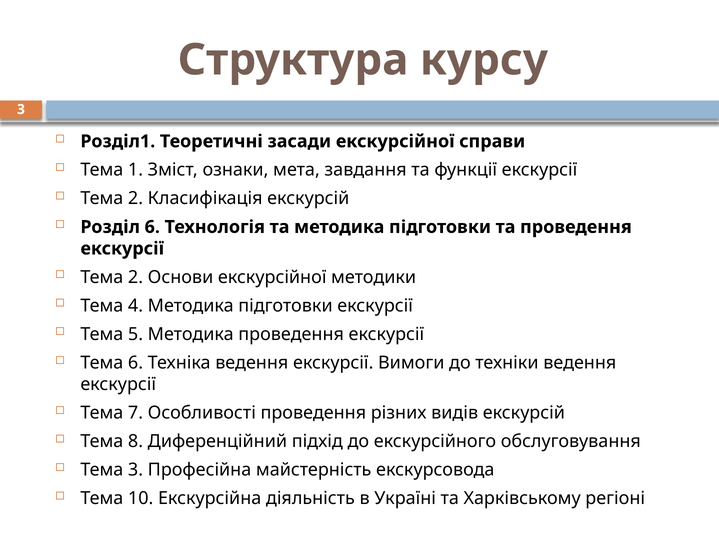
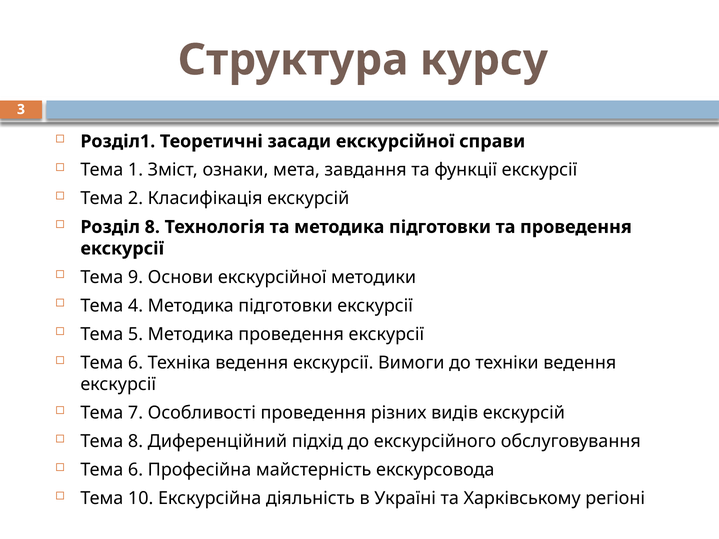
Розділ 6: 6 -> 8
2 at (136, 277): 2 -> 9
3 at (136, 470): 3 -> 6
